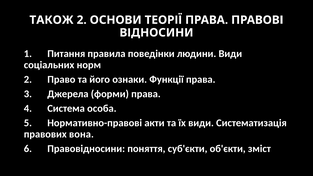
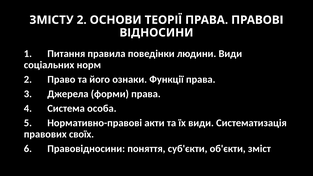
ТАКОЖ: ТАКОЖ -> ЗМІСТУ
вона: вона -> своїх
